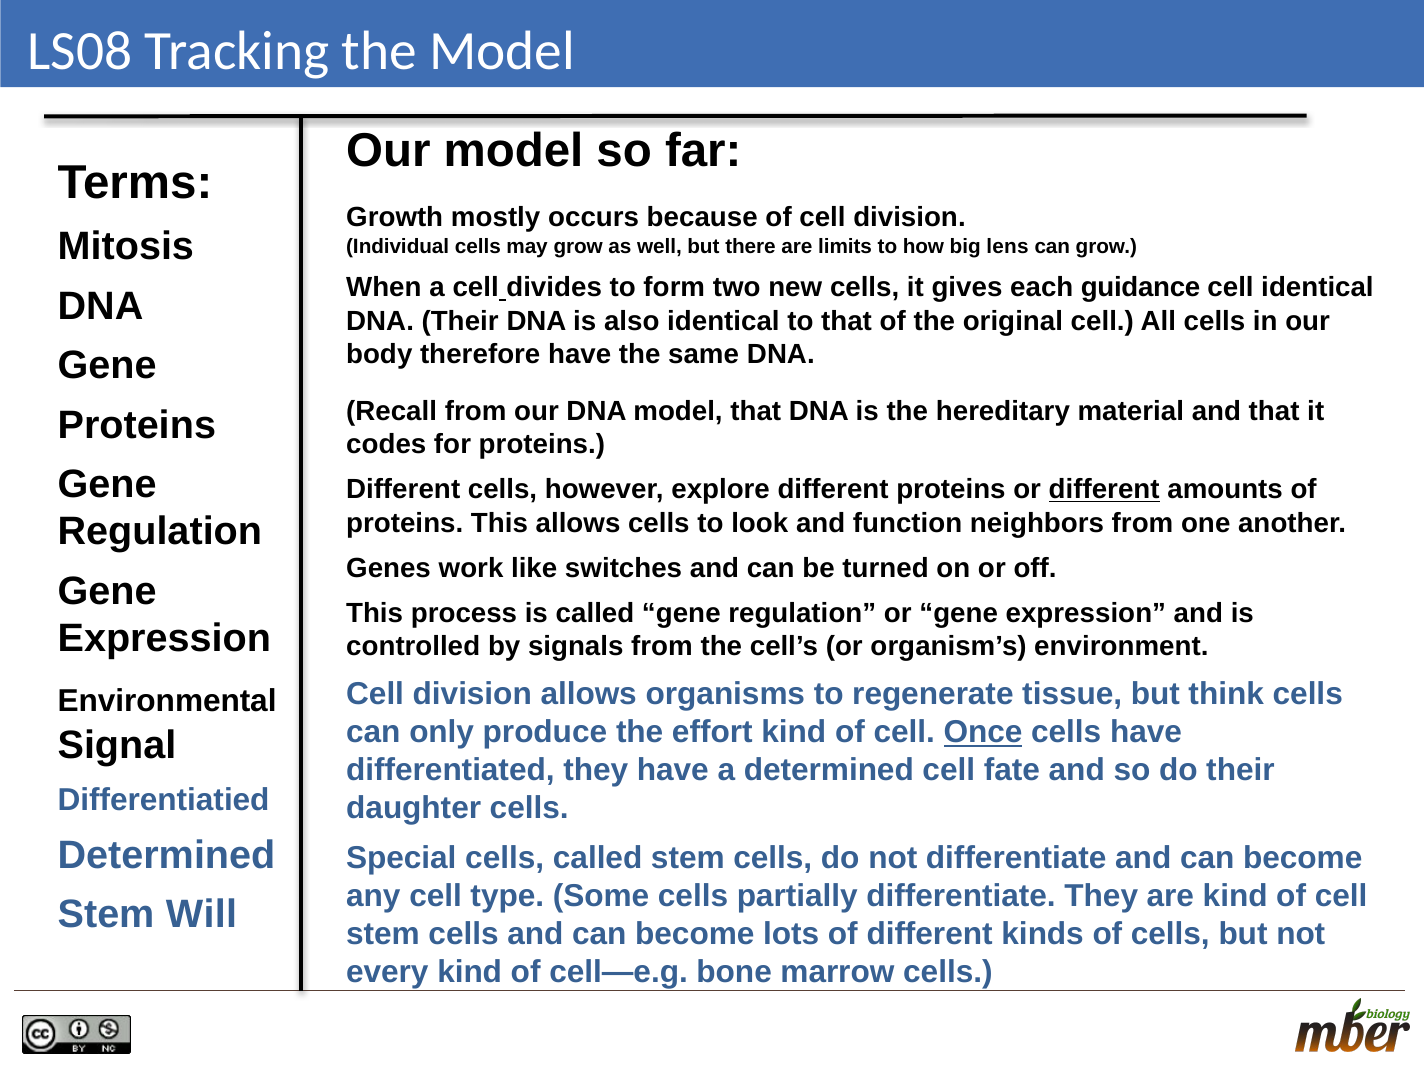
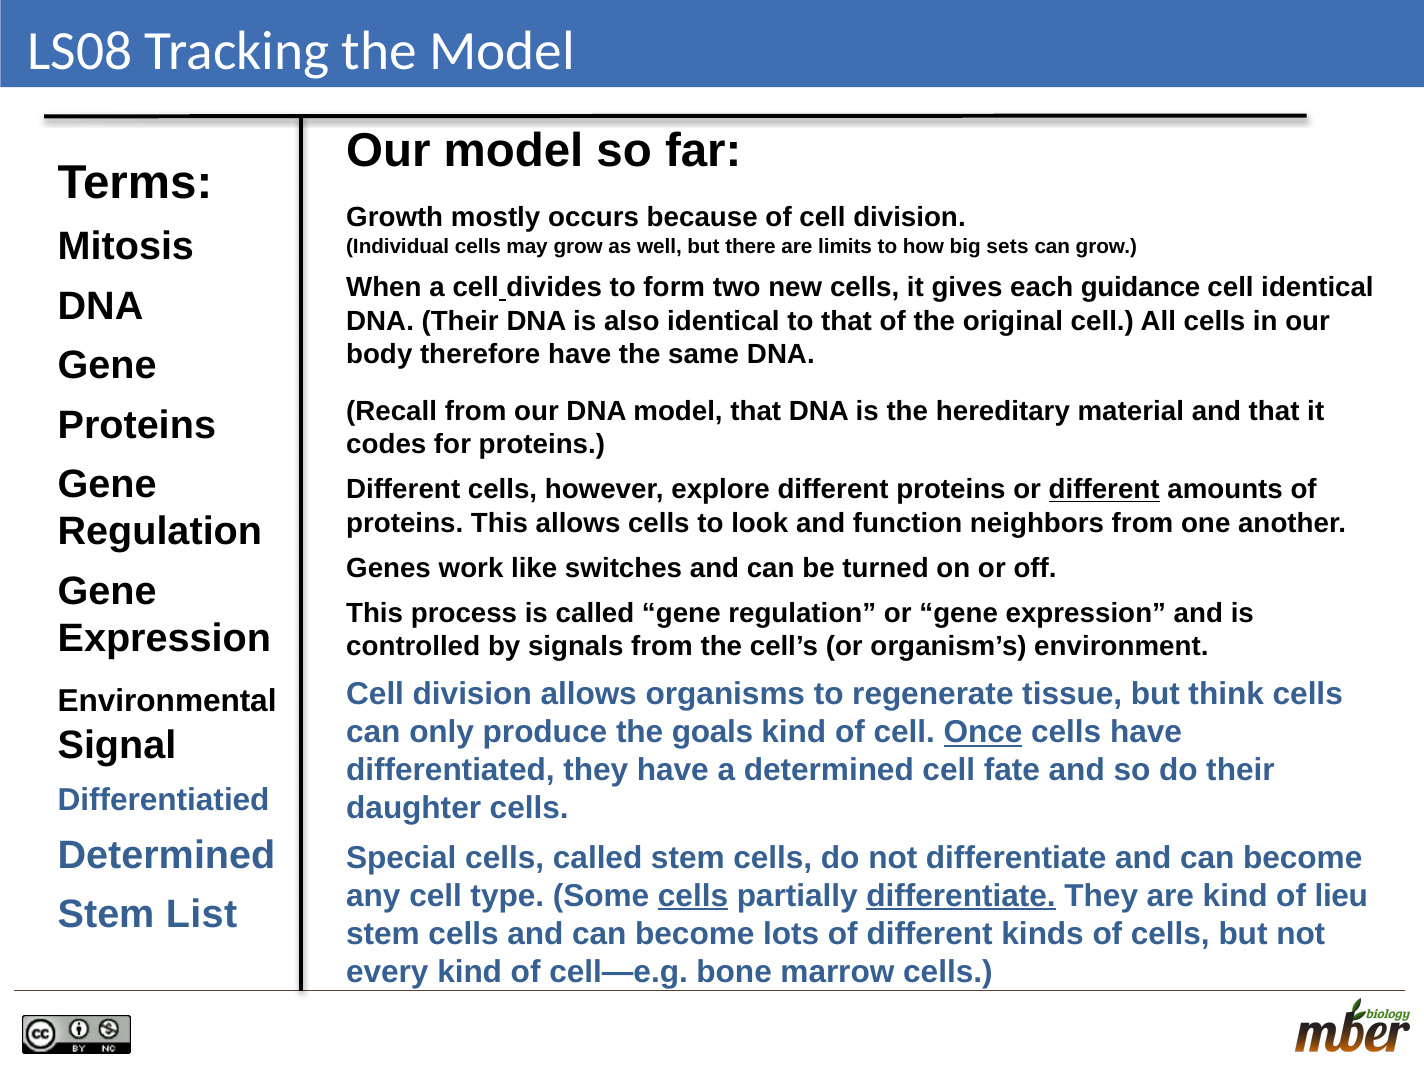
lens: lens -> sets
effort: effort -> goals
cells at (693, 896) underline: none -> present
differentiate at (961, 896) underline: none -> present
are kind of cell: cell -> lieu
Will: Will -> List
